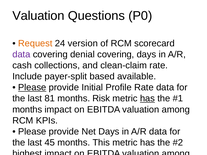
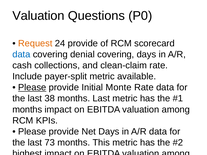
24 version: version -> provide
data at (21, 54) colour: purple -> blue
payer-split based: based -> metric
Profile: Profile -> Monte
81: 81 -> 38
months Risk: Risk -> Last
has at (147, 99) underline: present -> none
45: 45 -> 73
